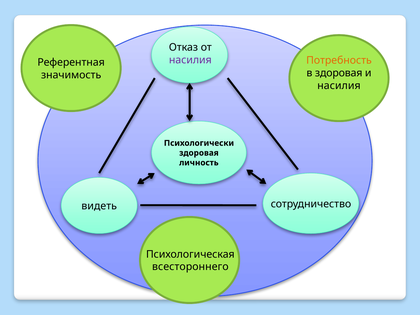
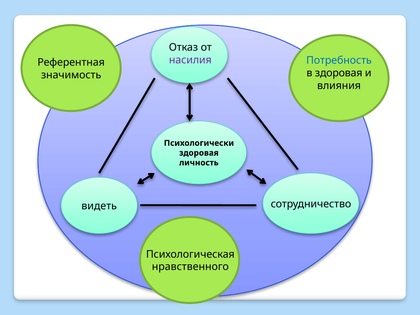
Потребность colour: orange -> blue
насилия at (339, 86): насилия -> влияния
всестороннего: всестороннего -> нравственного
